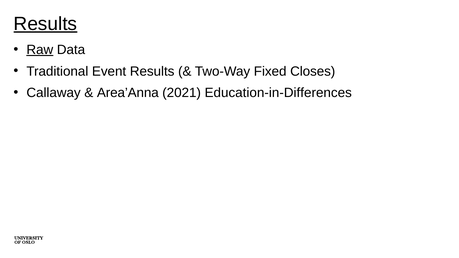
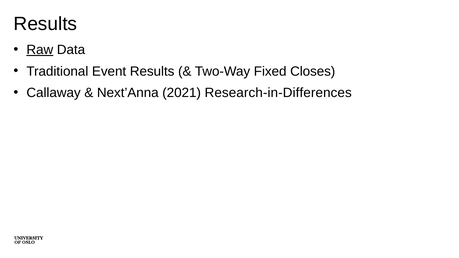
Results at (45, 24) underline: present -> none
Area’Anna: Area’Anna -> Next’Anna
Education-in-Differences: Education-in-Differences -> Research-in-Differences
